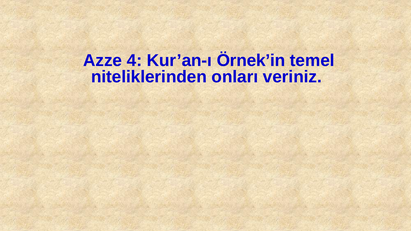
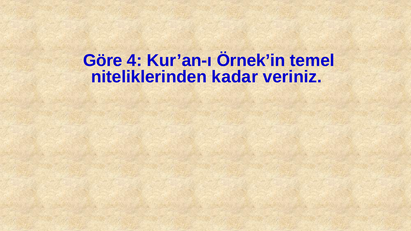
Azze: Azze -> Göre
onları: onları -> kadar
